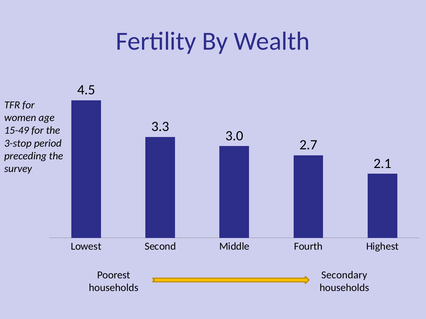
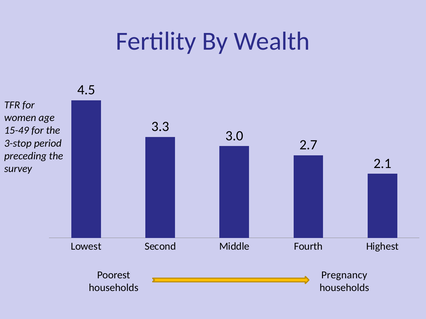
Secondary: Secondary -> Pregnancy
